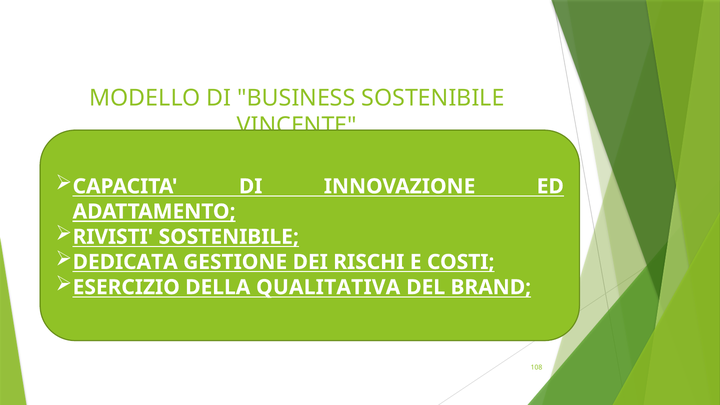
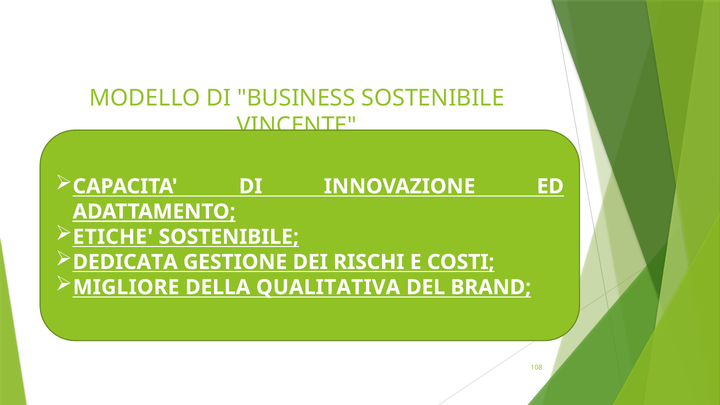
RIVISTI: RIVISTI -> ETICHE
ESERCIZIO: ESERCIZIO -> MIGLIORE
